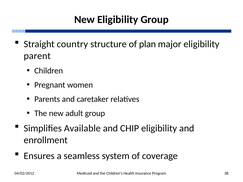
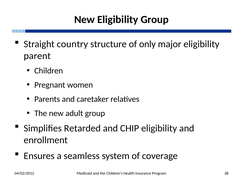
plan: plan -> only
Available: Available -> Retarded
